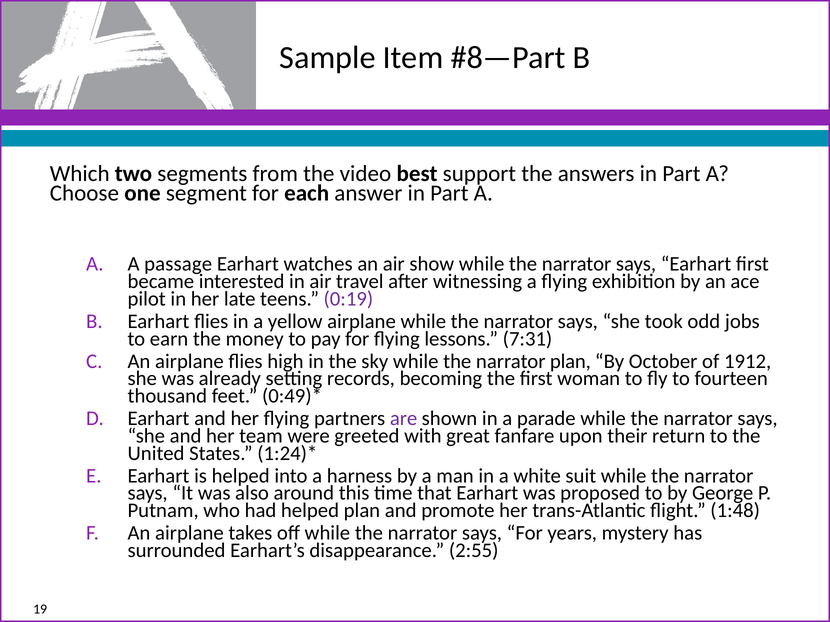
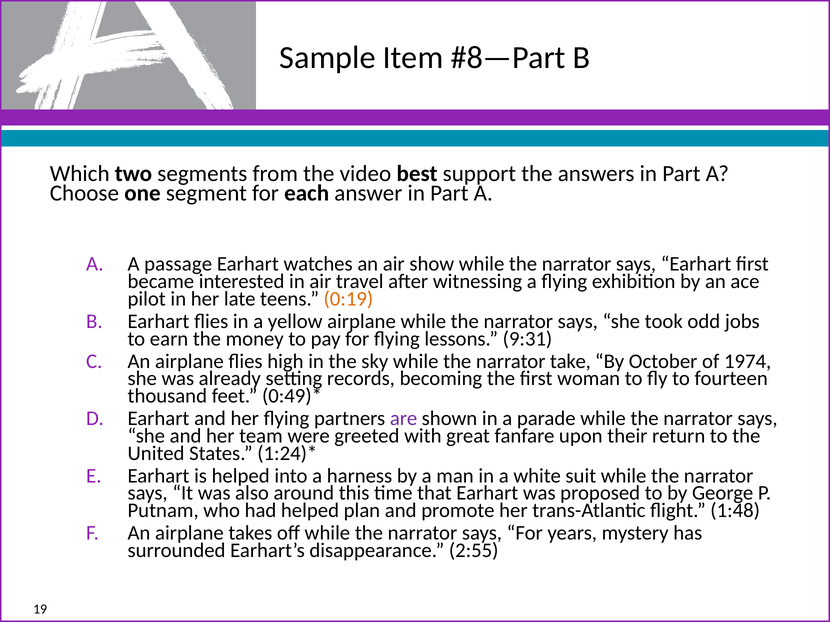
0:19 colour: purple -> orange
7:31: 7:31 -> 9:31
narrator plan: plan -> take
1912: 1912 -> 1974
